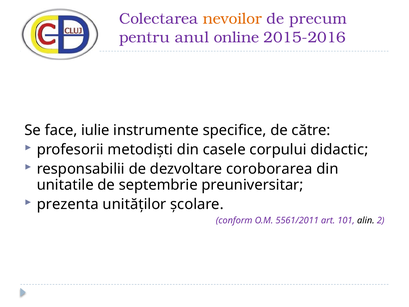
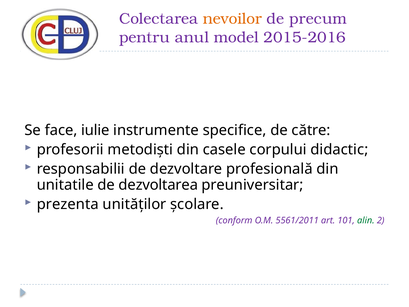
online: online -> model
coroborarea: coroborarea -> profesională
septembrie: septembrie -> dezvoltarea
alin colour: black -> green
